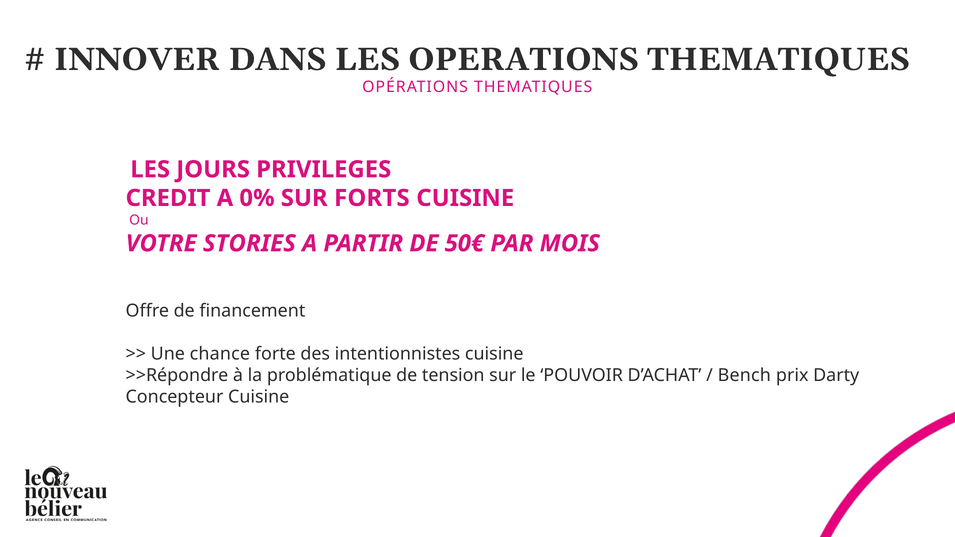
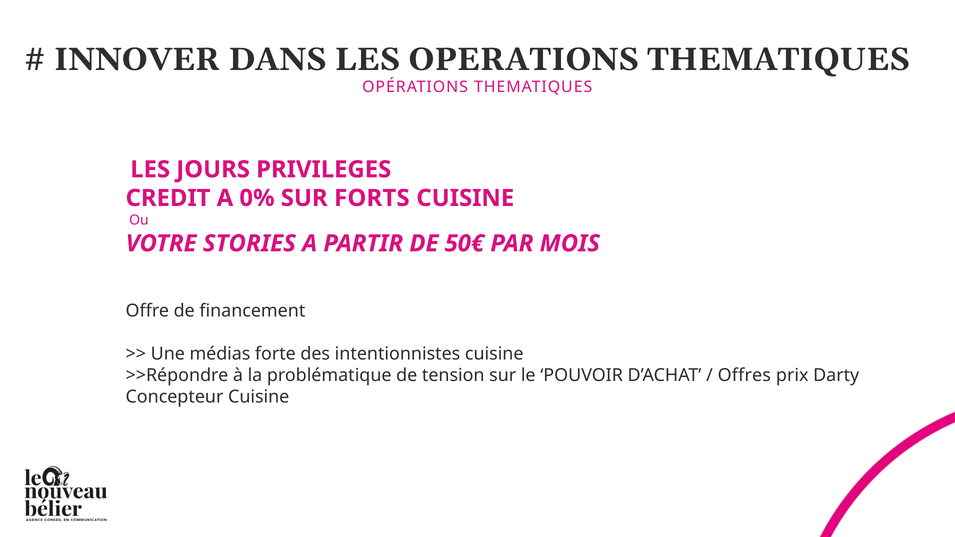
chance: chance -> médias
Bench: Bench -> Offres
